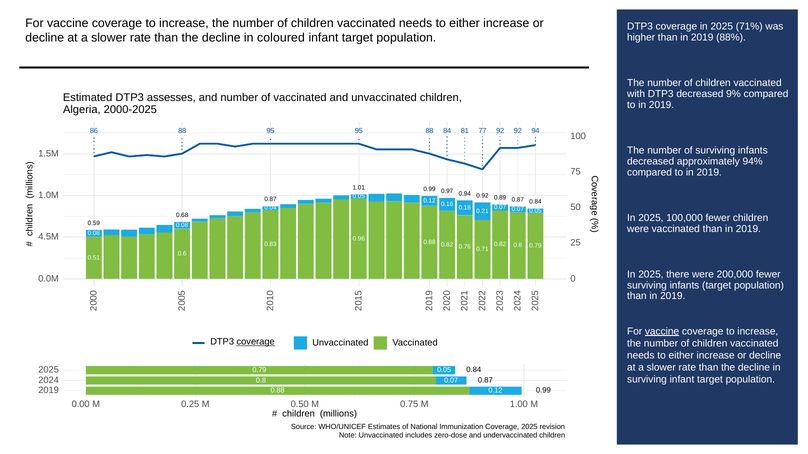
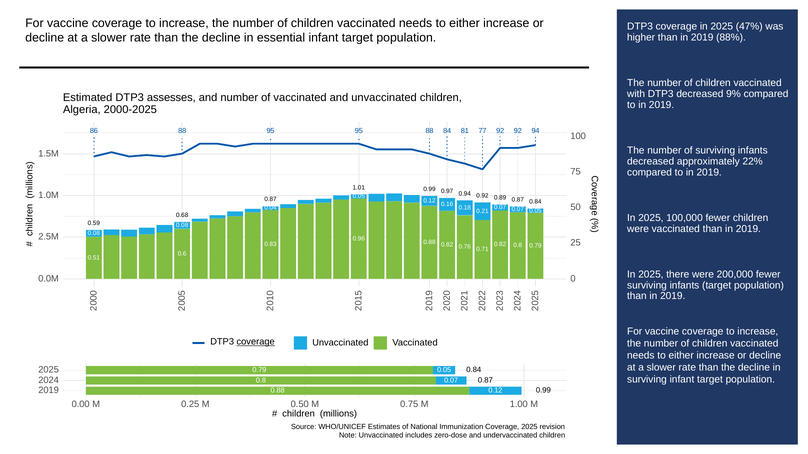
71%: 71% -> 47%
coloured: coloured -> essential
94%: 94% -> 22%
4.5M: 4.5M -> 2.5M
vaccine at (662, 332) underline: present -> none
